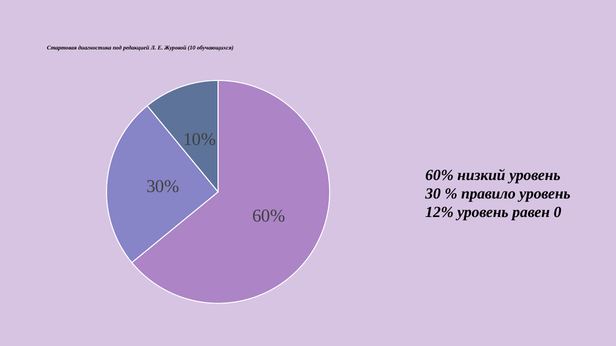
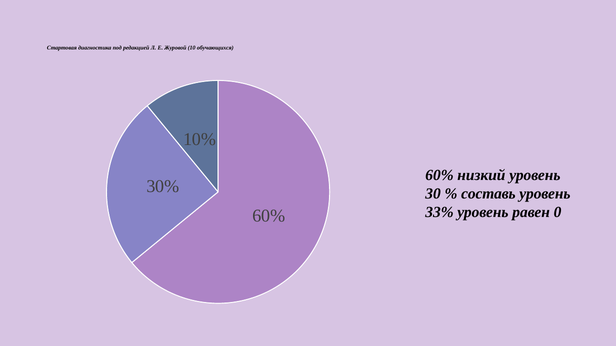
правило: правило -> составь
12%: 12% -> 33%
